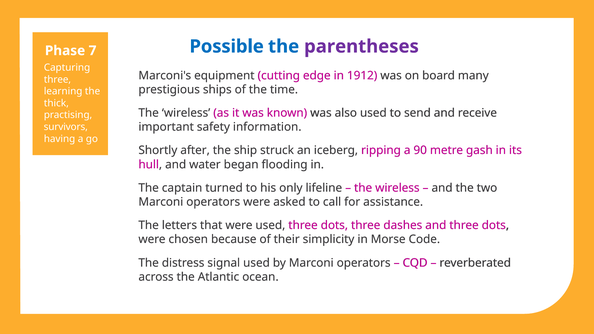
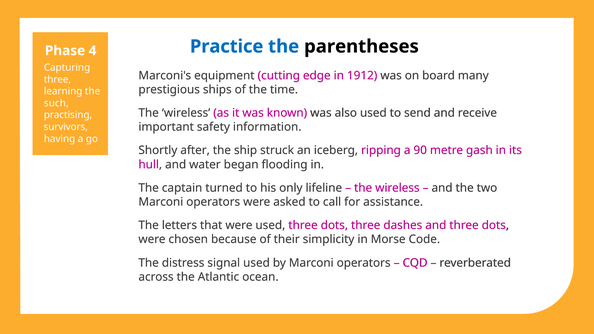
Possible: Possible -> Practice
parentheses colour: purple -> black
7: 7 -> 4
thick: thick -> such
